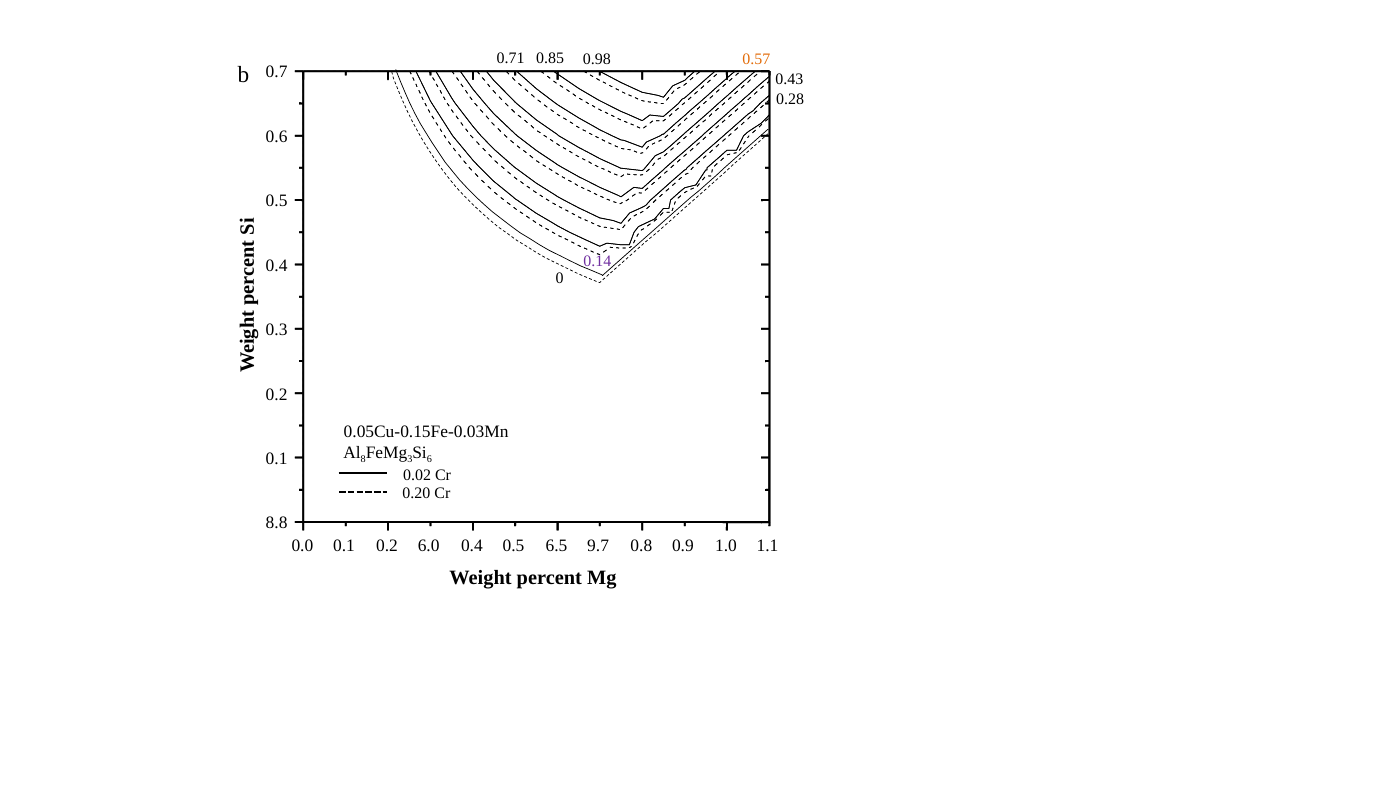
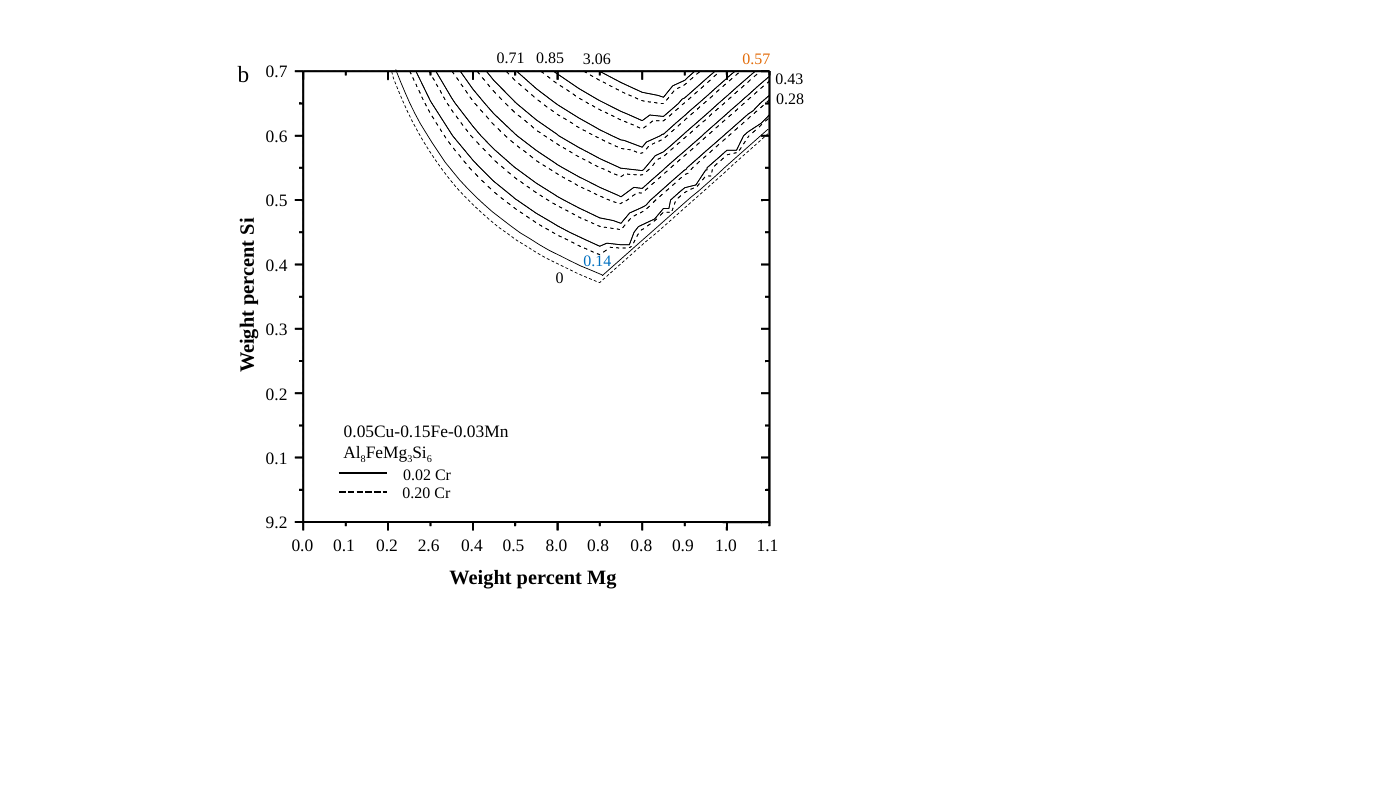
0.98: 0.98 -> 3.06
0.14 colour: purple -> blue
8.8: 8.8 -> 9.2
6.0: 6.0 -> 2.6
0.5 9.7: 9.7 -> 0.8
6.5: 6.5 -> 8.0
